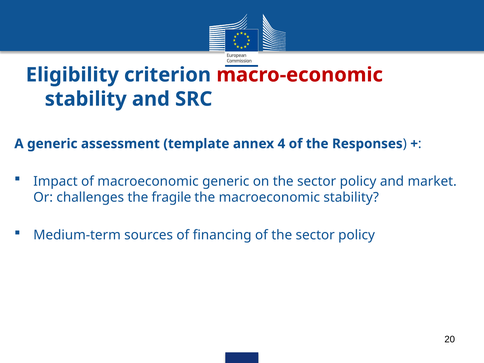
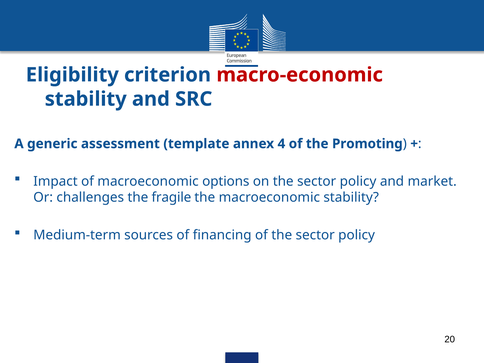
Responses: Responses -> Promoting
macroeconomic generic: generic -> options
